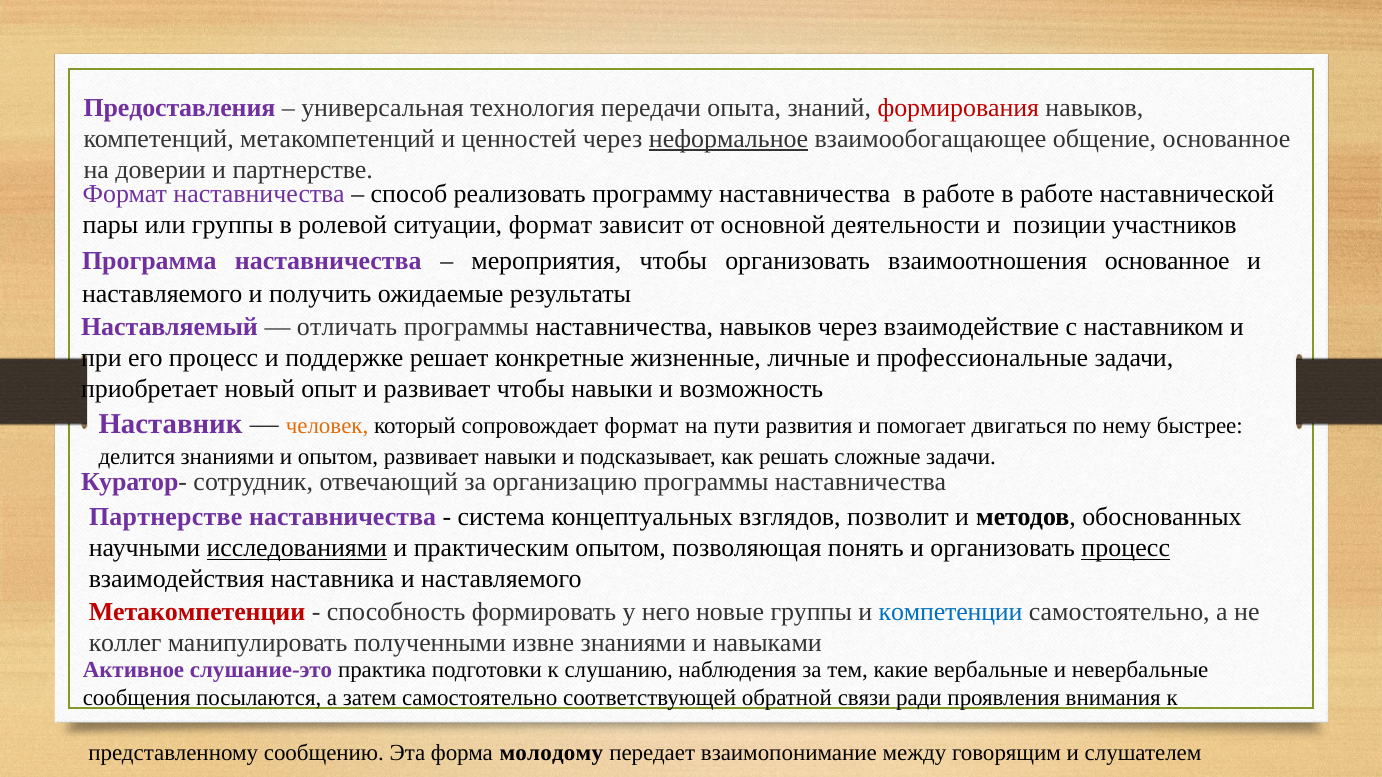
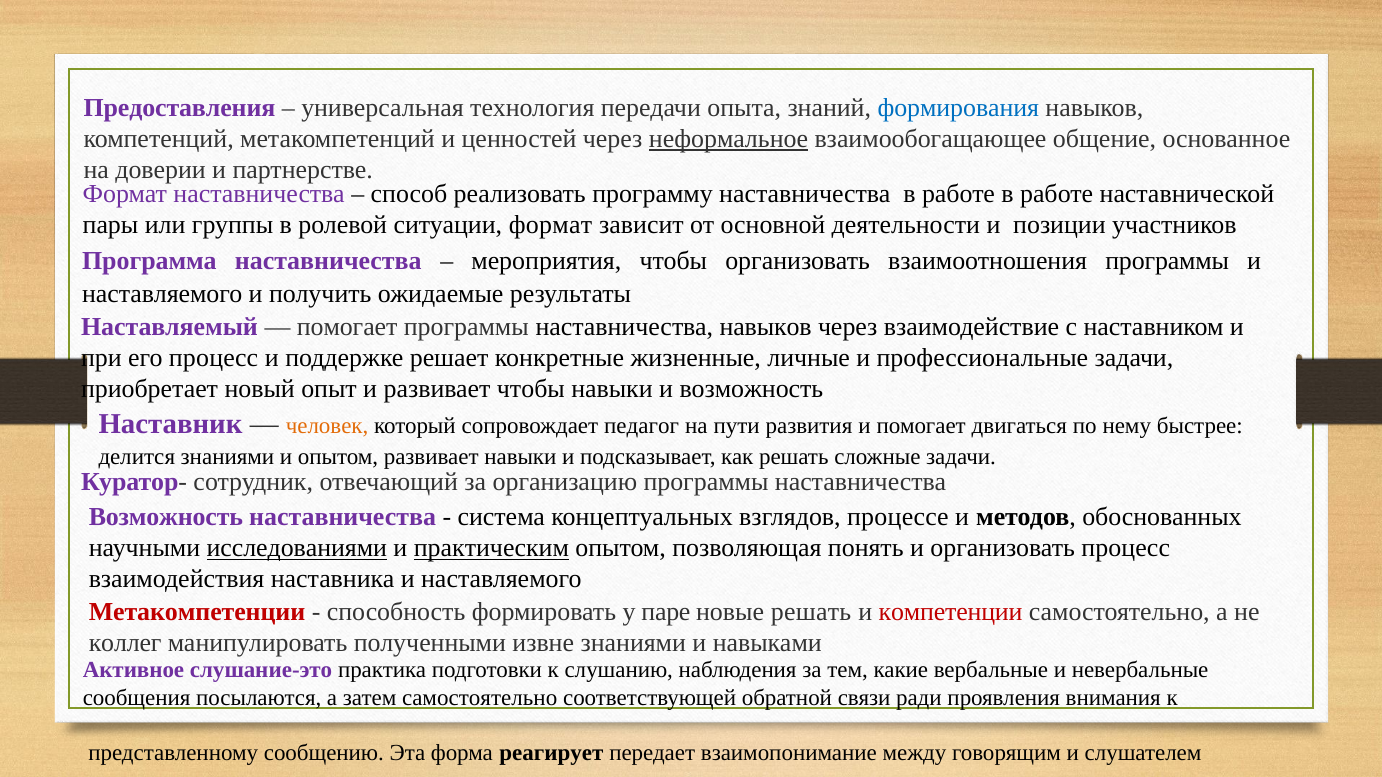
формирования colour: red -> blue
взаимоотношения основанное: основанное -> программы
отличать at (347, 327): отличать -> помогает
сопровождает формат: формат -> педагог
Партнерстве at (166, 517): Партнерстве -> Возможность
позволит: позволит -> процессе
практическим underline: none -> present
процесс at (1126, 548) underline: present -> none
него: него -> паре
новые группы: группы -> решать
компетенции colour: blue -> red
молодому: молодому -> реагирует
